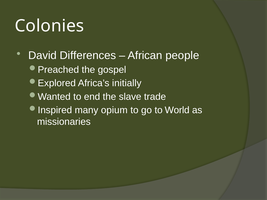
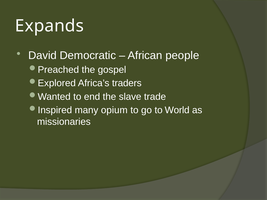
Colonies: Colonies -> Expands
Differences: Differences -> Democratic
initially: initially -> traders
